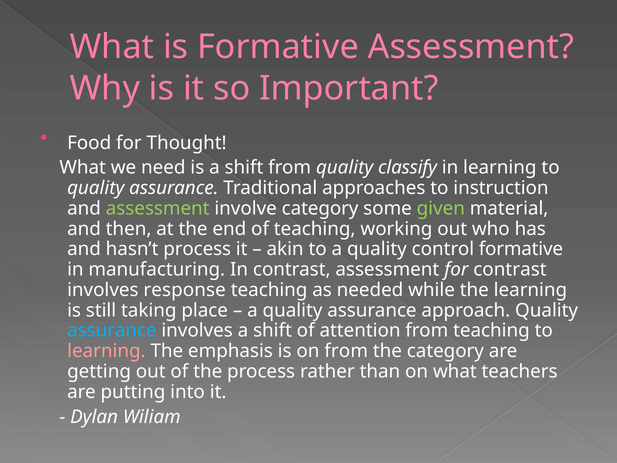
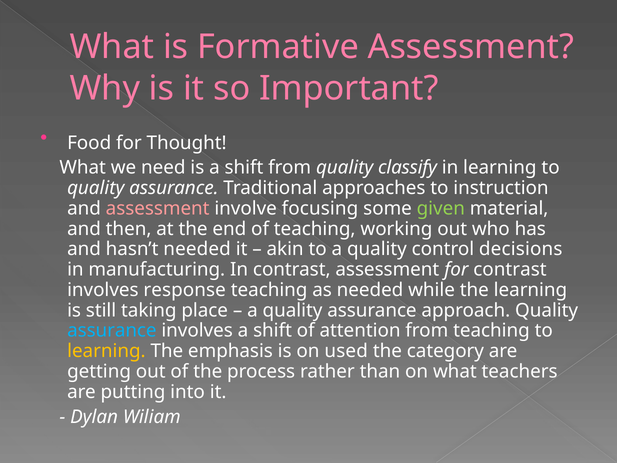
assessment at (158, 208) colour: light green -> pink
involve category: category -> focusing
hasn’t process: process -> needed
control formative: formative -> decisions
learning at (106, 351) colour: pink -> yellow
on from: from -> used
